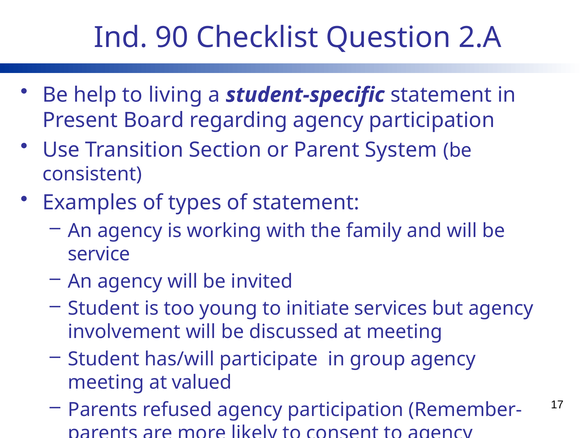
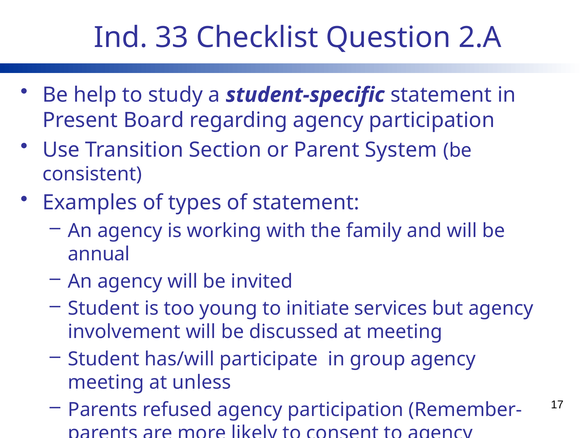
90: 90 -> 33
living: living -> study
service: service -> annual
valued: valued -> unless
